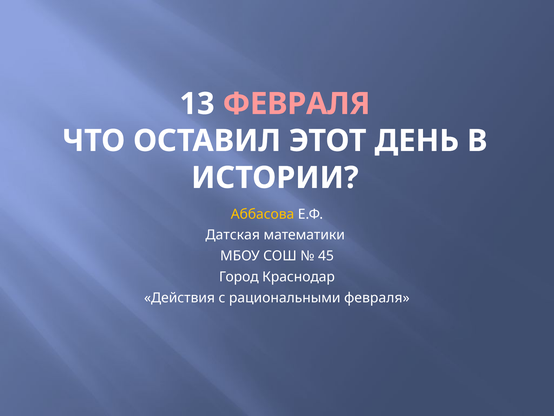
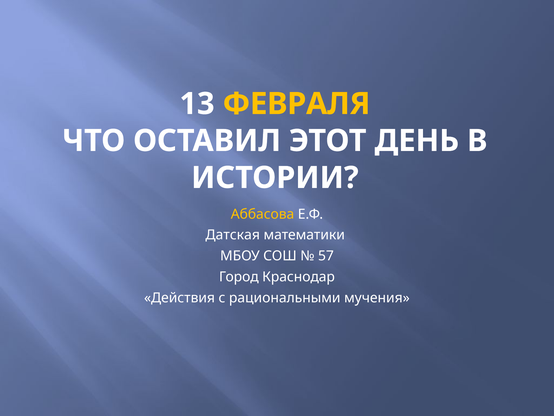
ФЕВРАЛЯ at (296, 104) colour: pink -> yellow
45: 45 -> 57
рациональными февраля: февраля -> мучения
